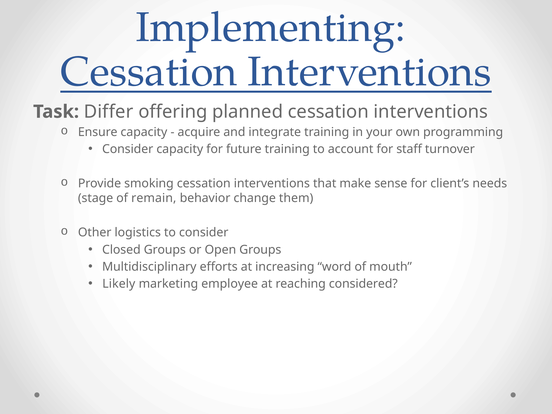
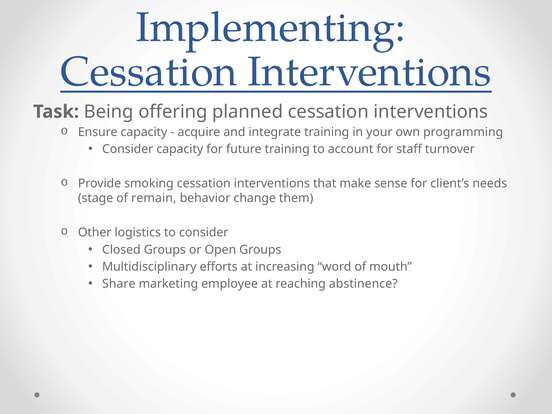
Differ: Differ -> Being
Likely: Likely -> Share
considered: considered -> abstinence
